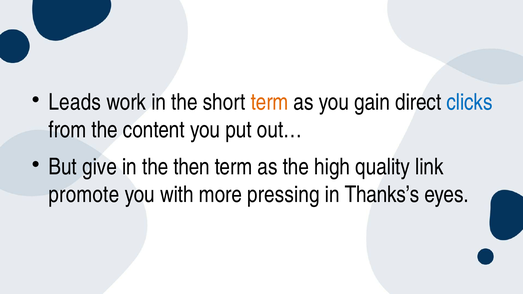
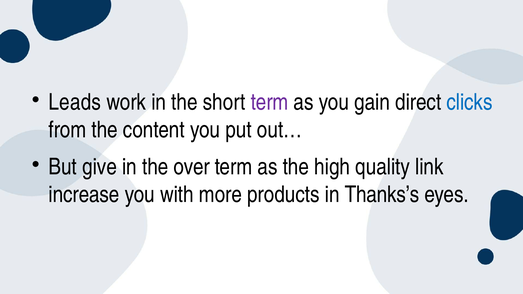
term at (270, 102) colour: orange -> purple
then: then -> over
promote: promote -> increase
pressing: pressing -> products
